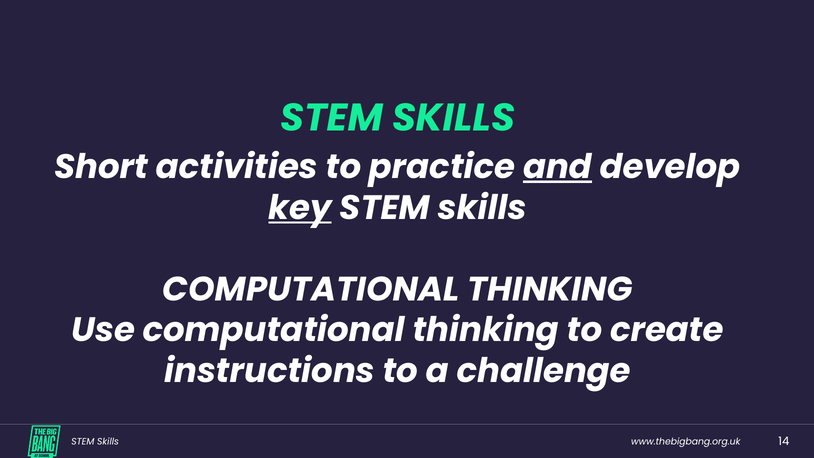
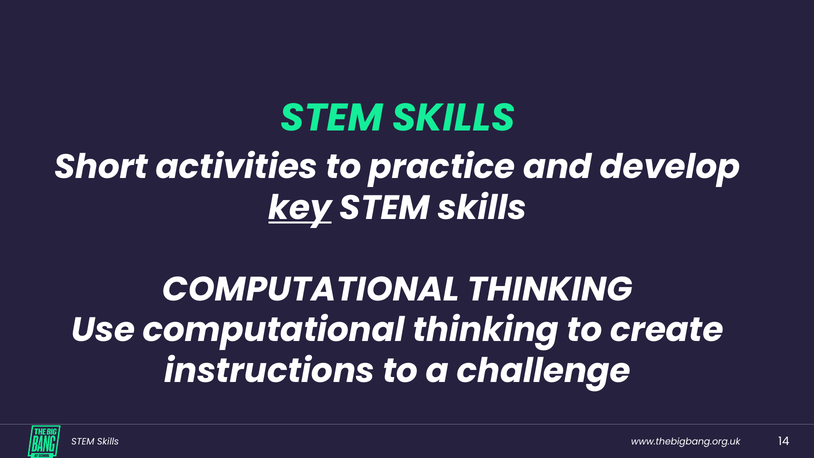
and underline: present -> none
